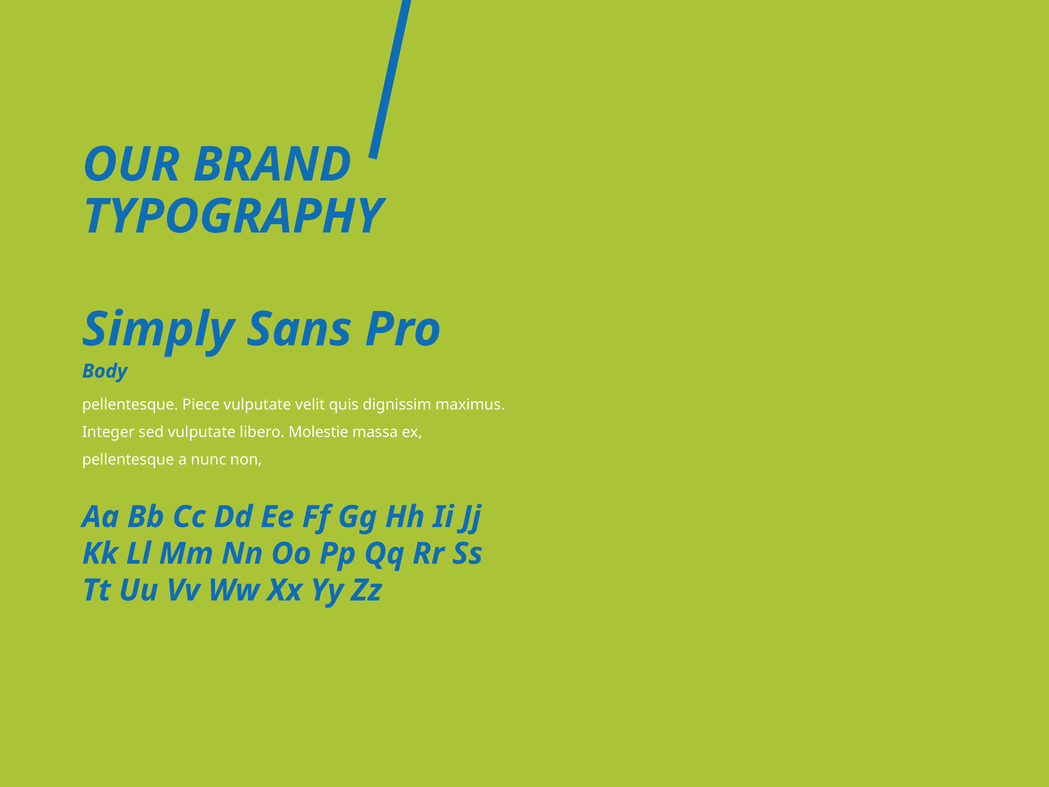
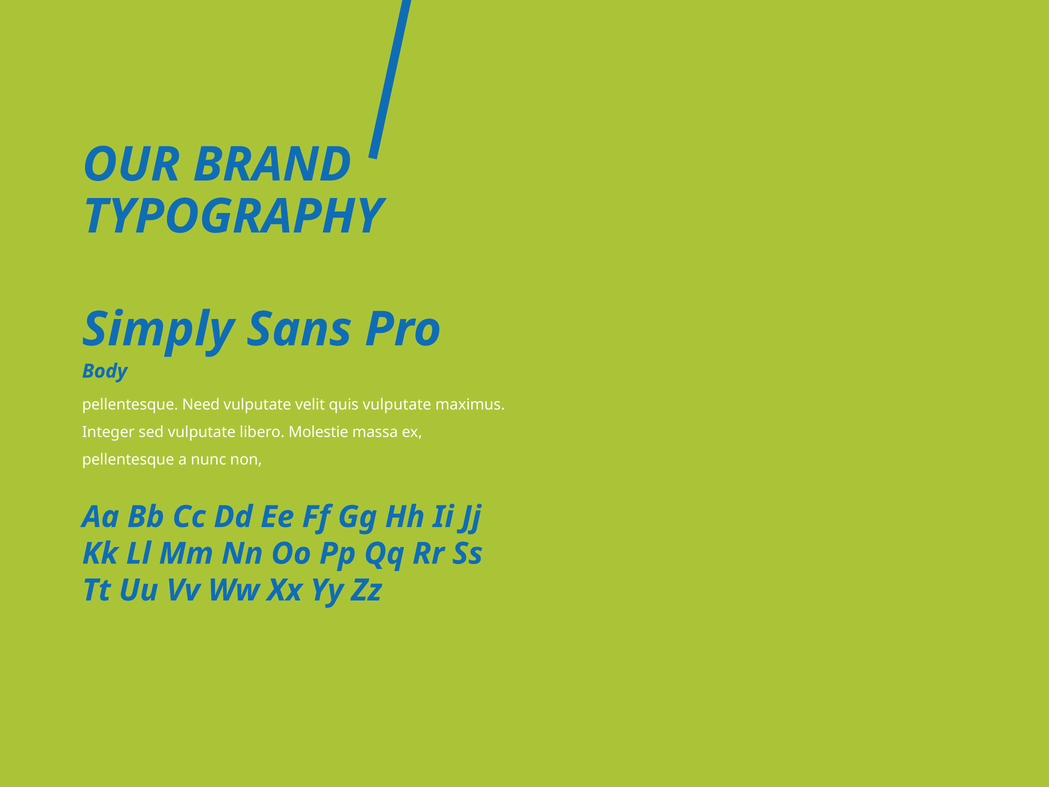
Piece: Piece -> Need
quis dignissim: dignissim -> vulputate
